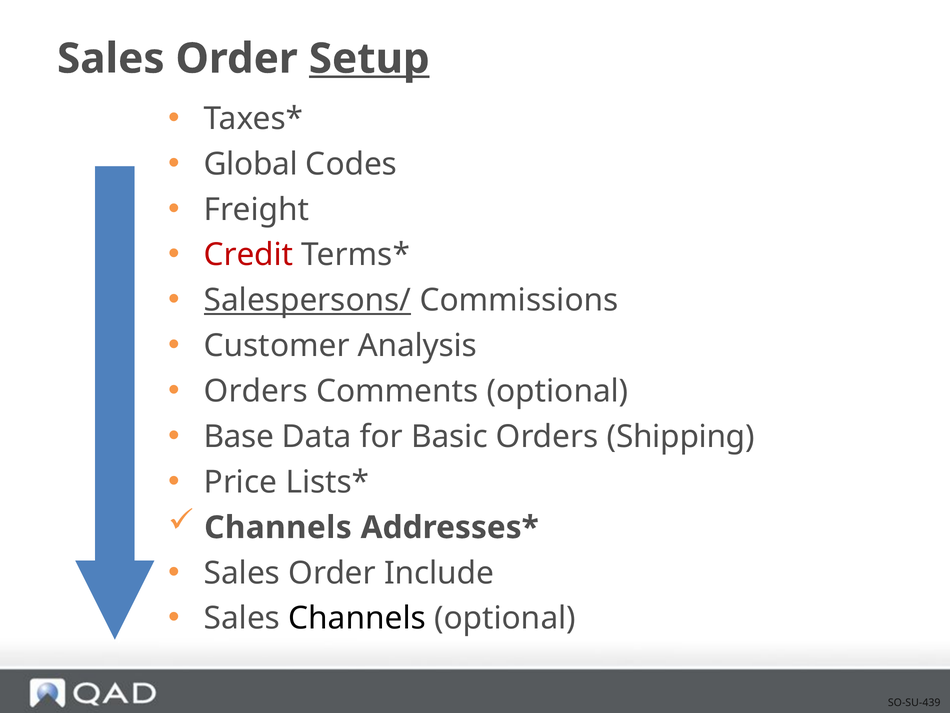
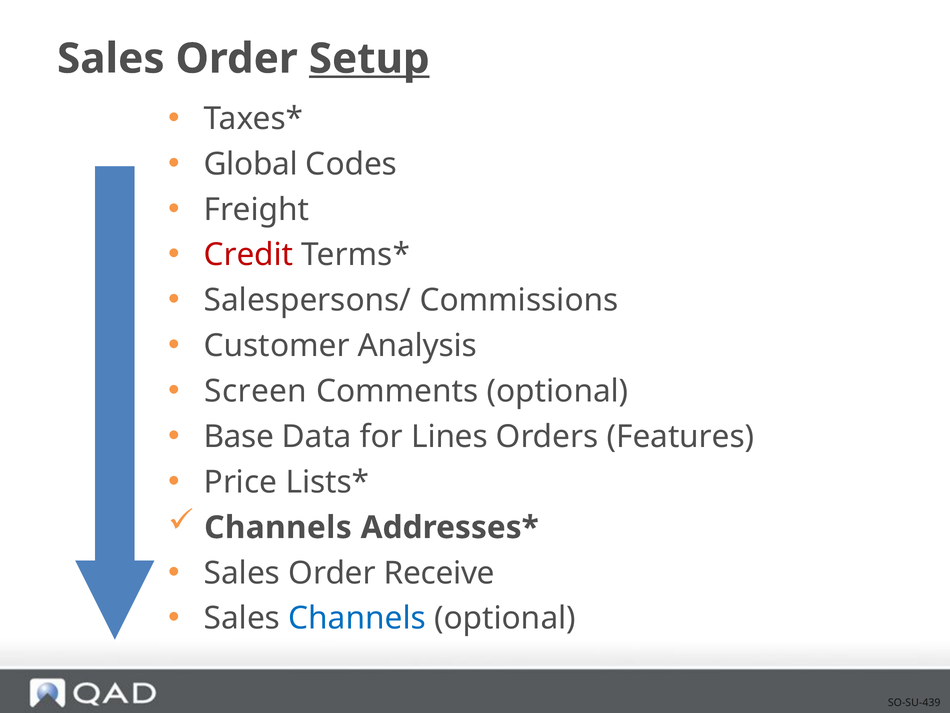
Salespersons/ underline: present -> none
Orders at (256, 391): Orders -> Screen
Basic: Basic -> Lines
Shipping: Shipping -> Features
Include: Include -> Receive
Channels at (357, 618) colour: black -> blue
